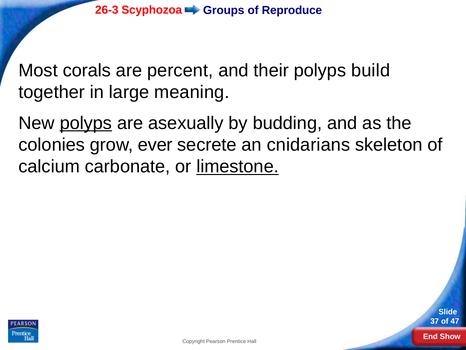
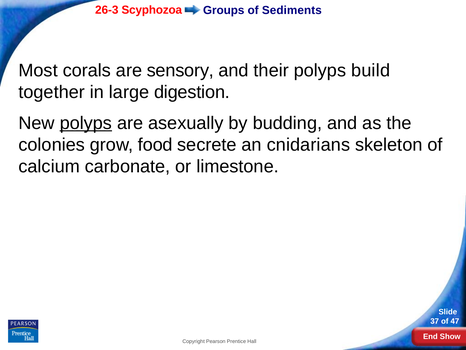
Reproduce: Reproduce -> Sediments
percent: percent -> sensory
meaning: meaning -> digestion
ever: ever -> food
limestone underline: present -> none
